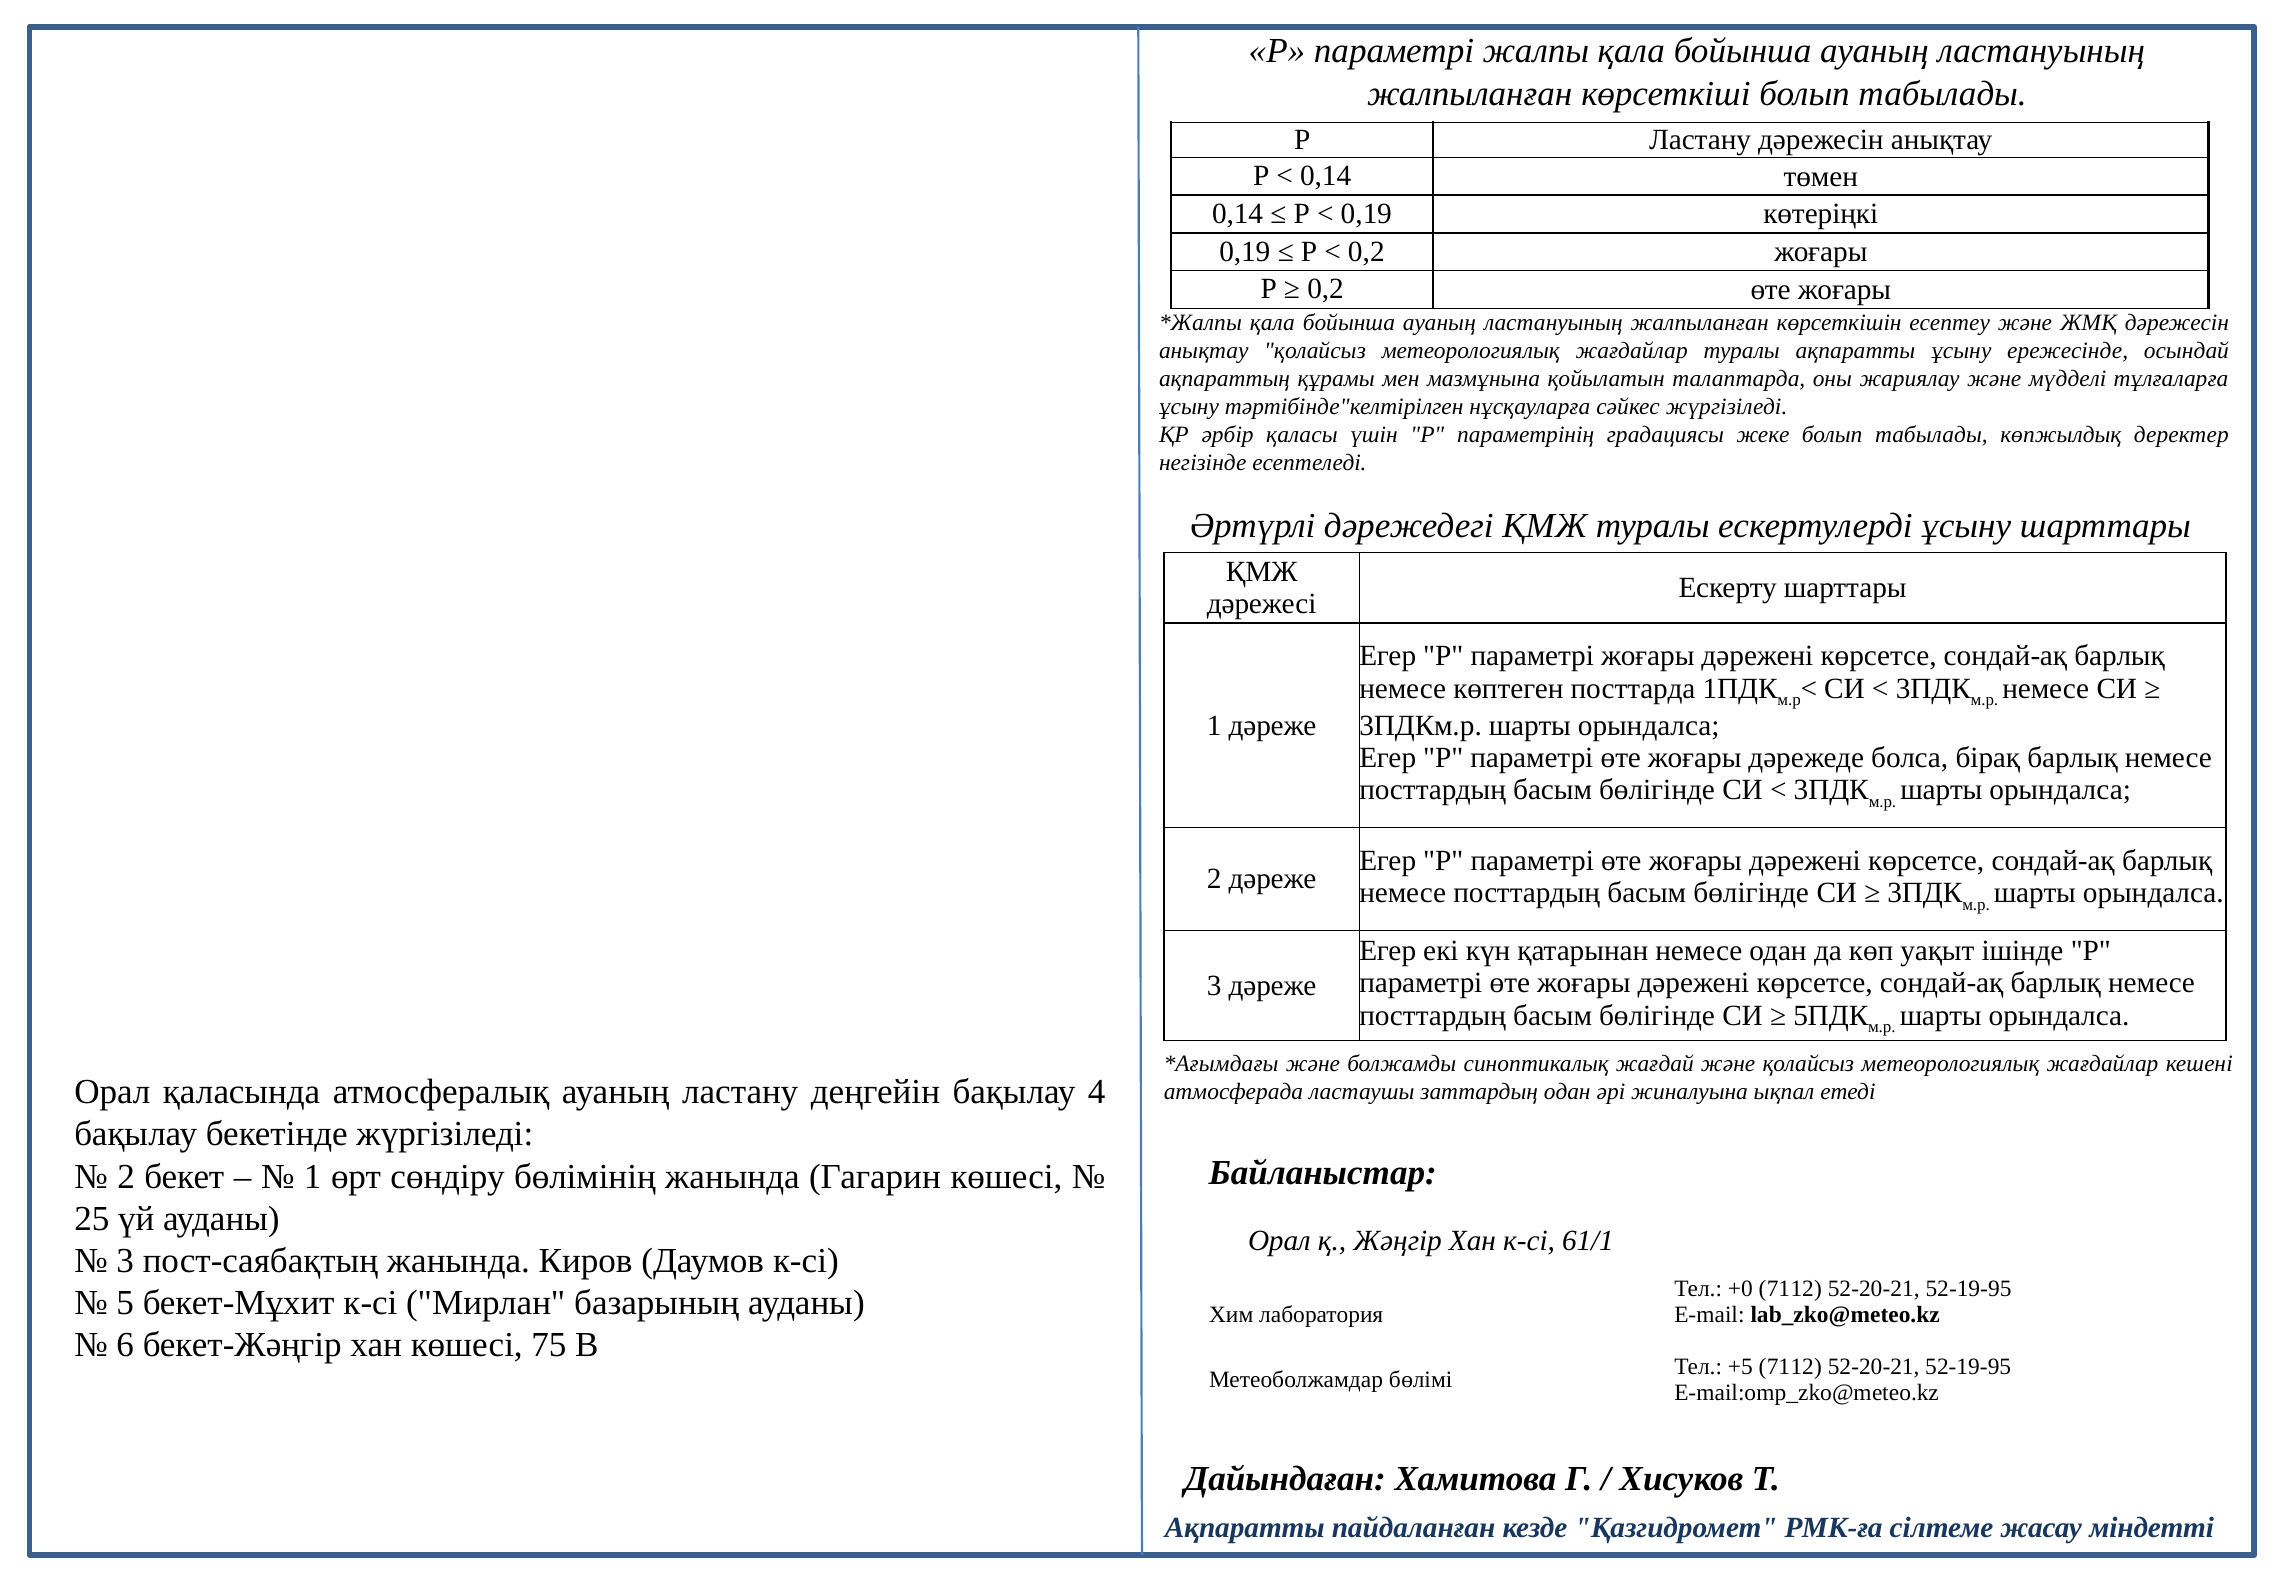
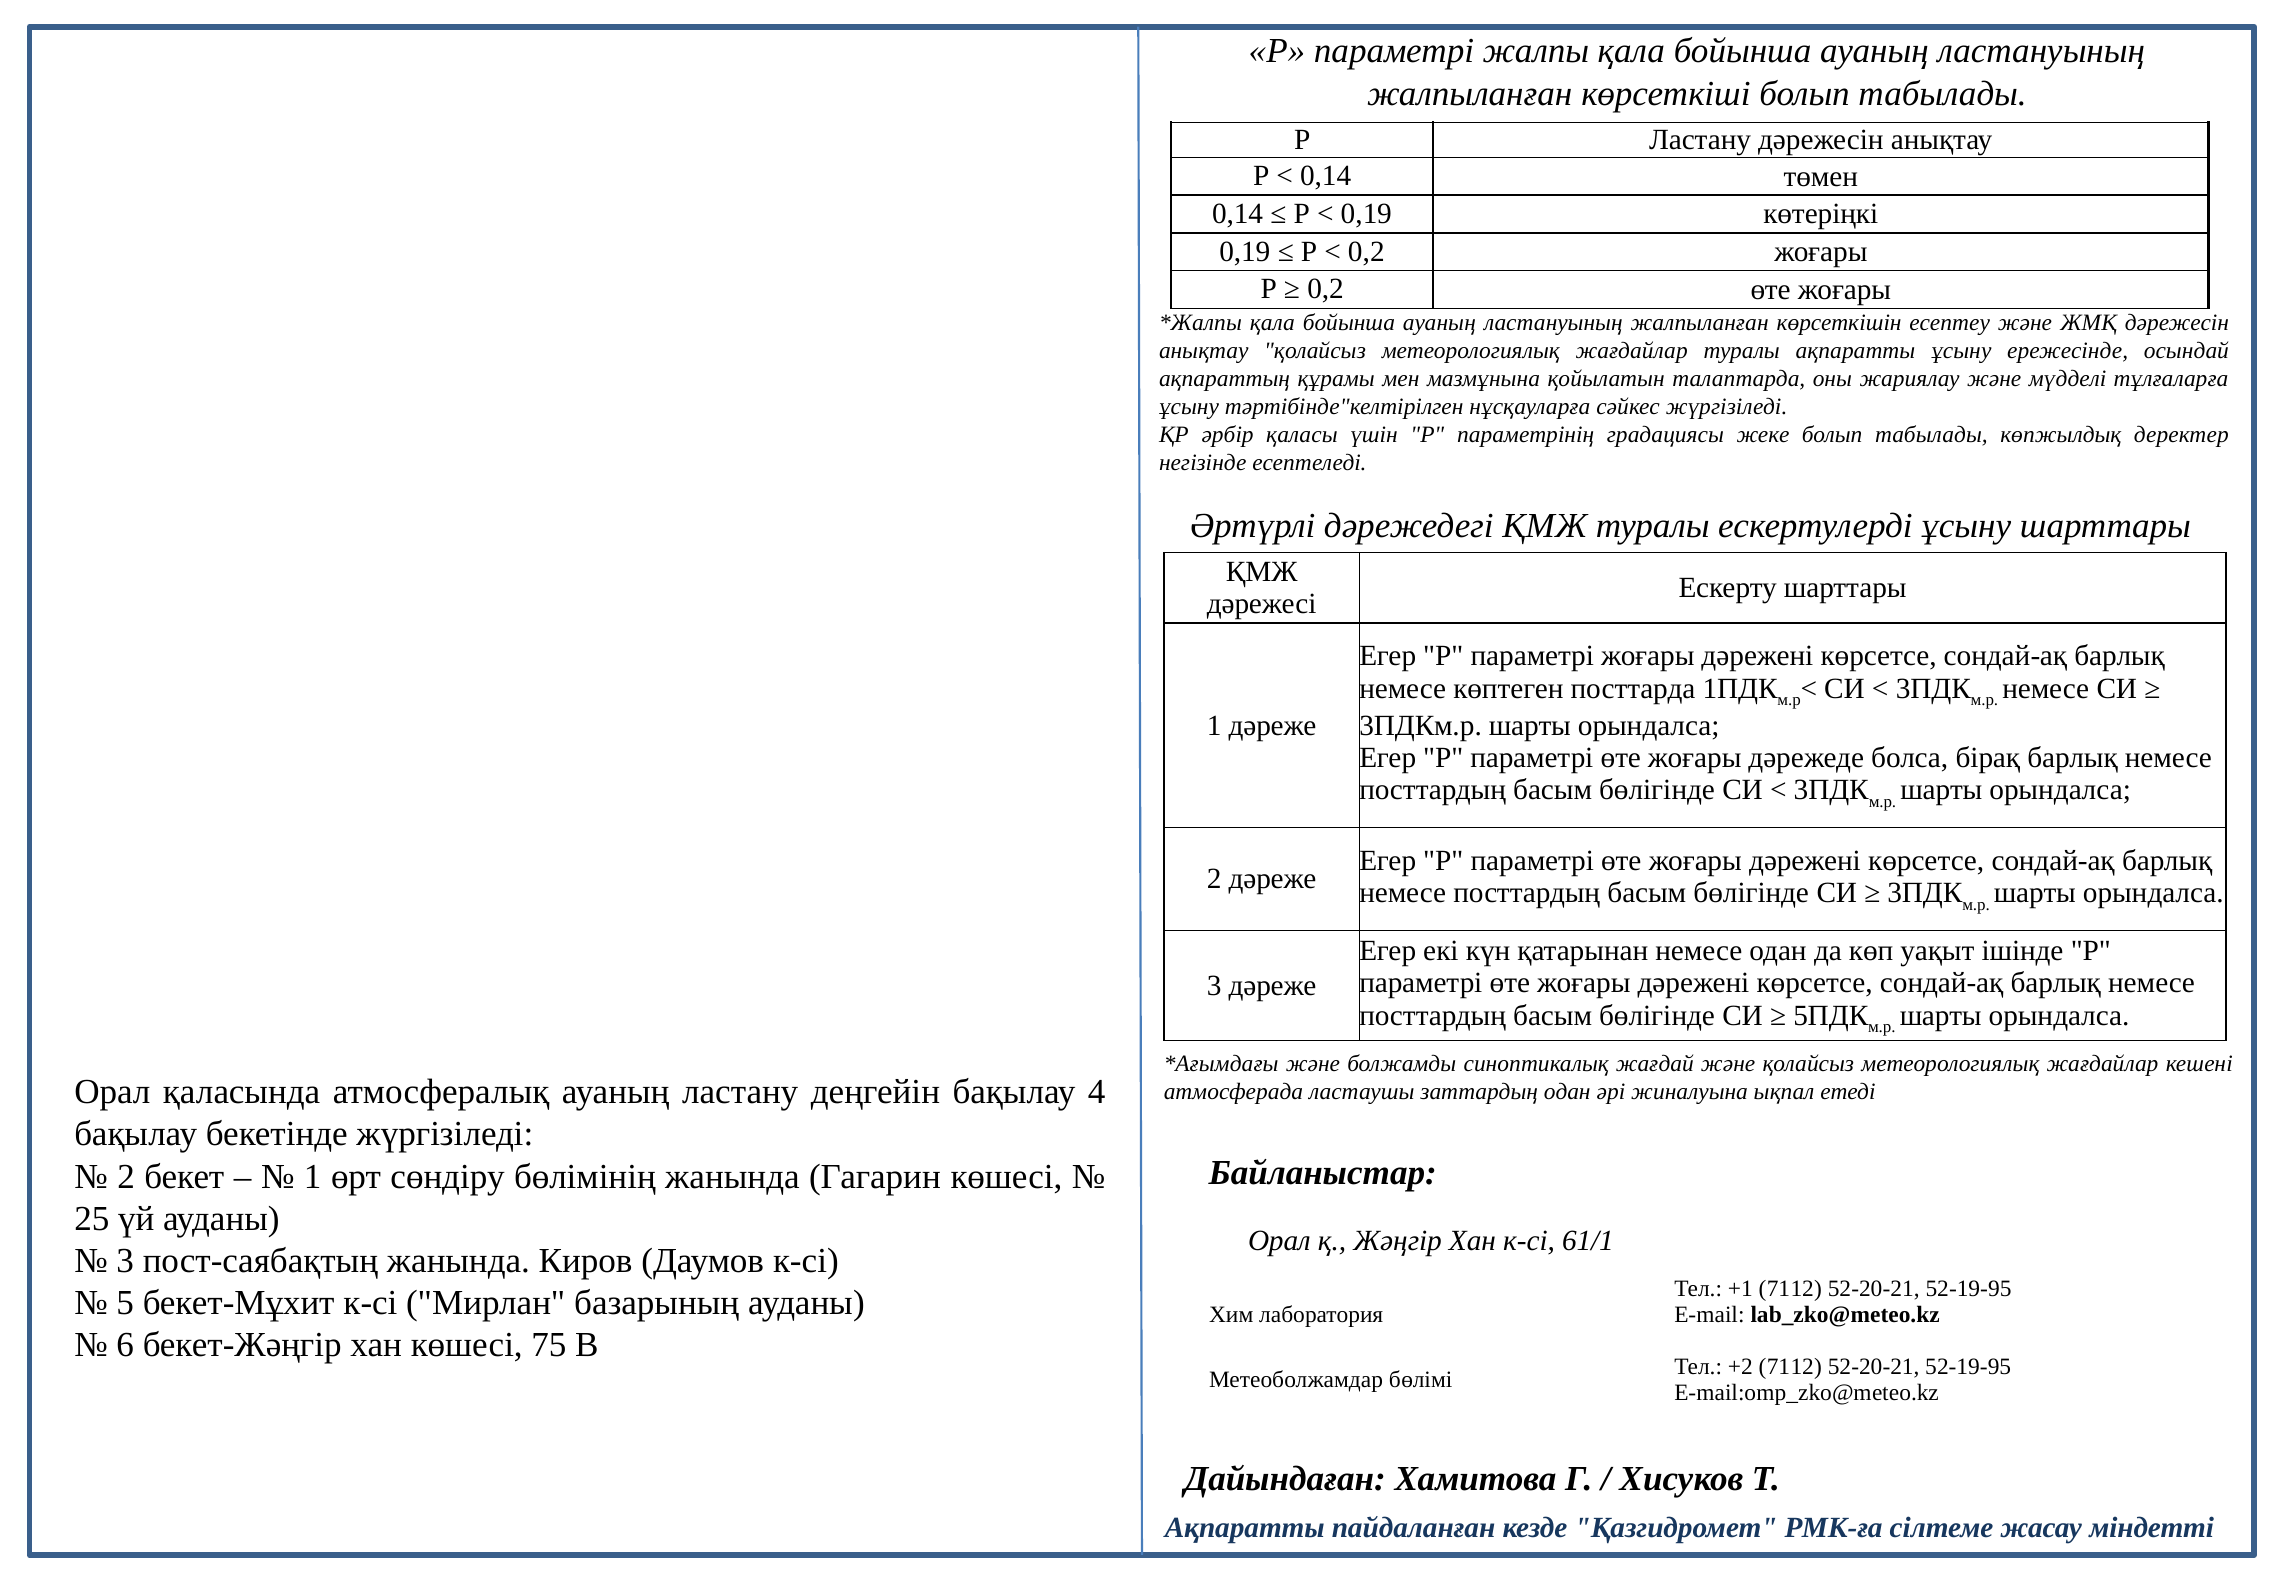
+0: +0 -> +1
+5: +5 -> +2
